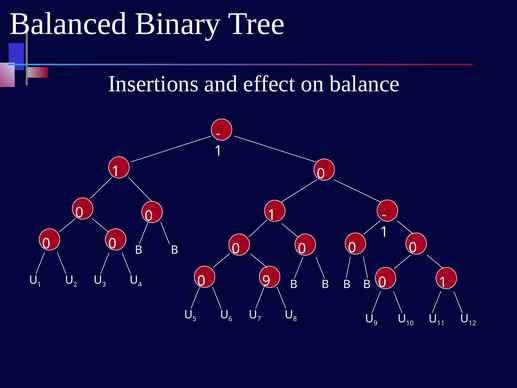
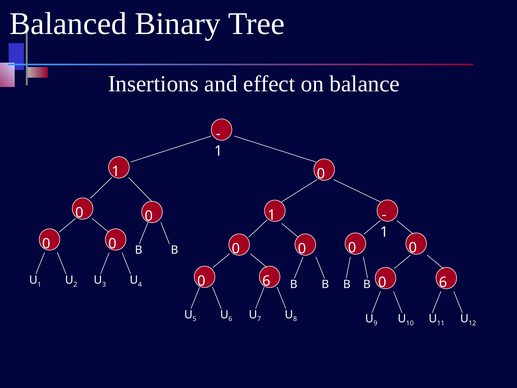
9 at (266, 281): 9 -> 6
1 at (443, 282): 1 -> 6
